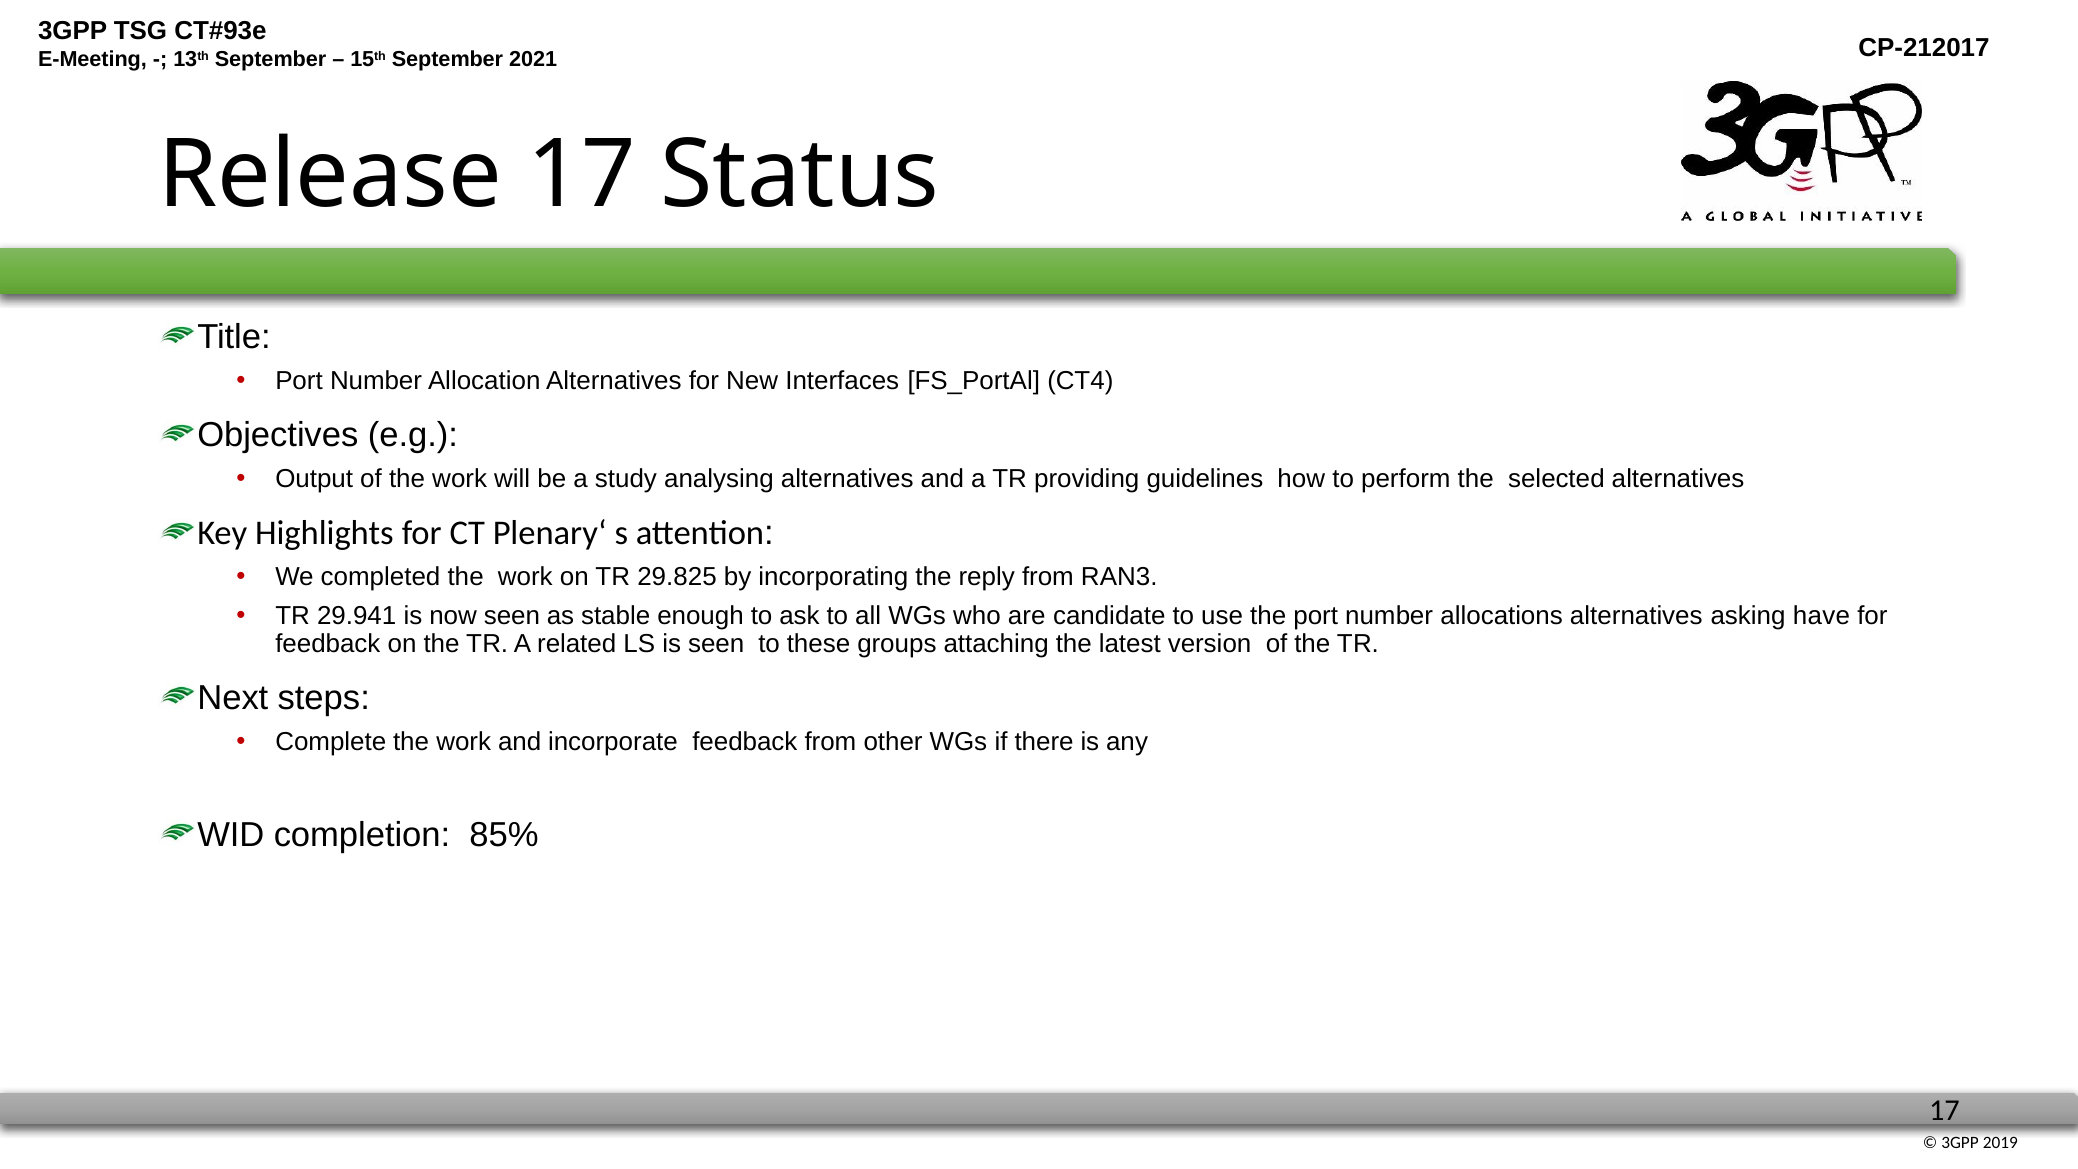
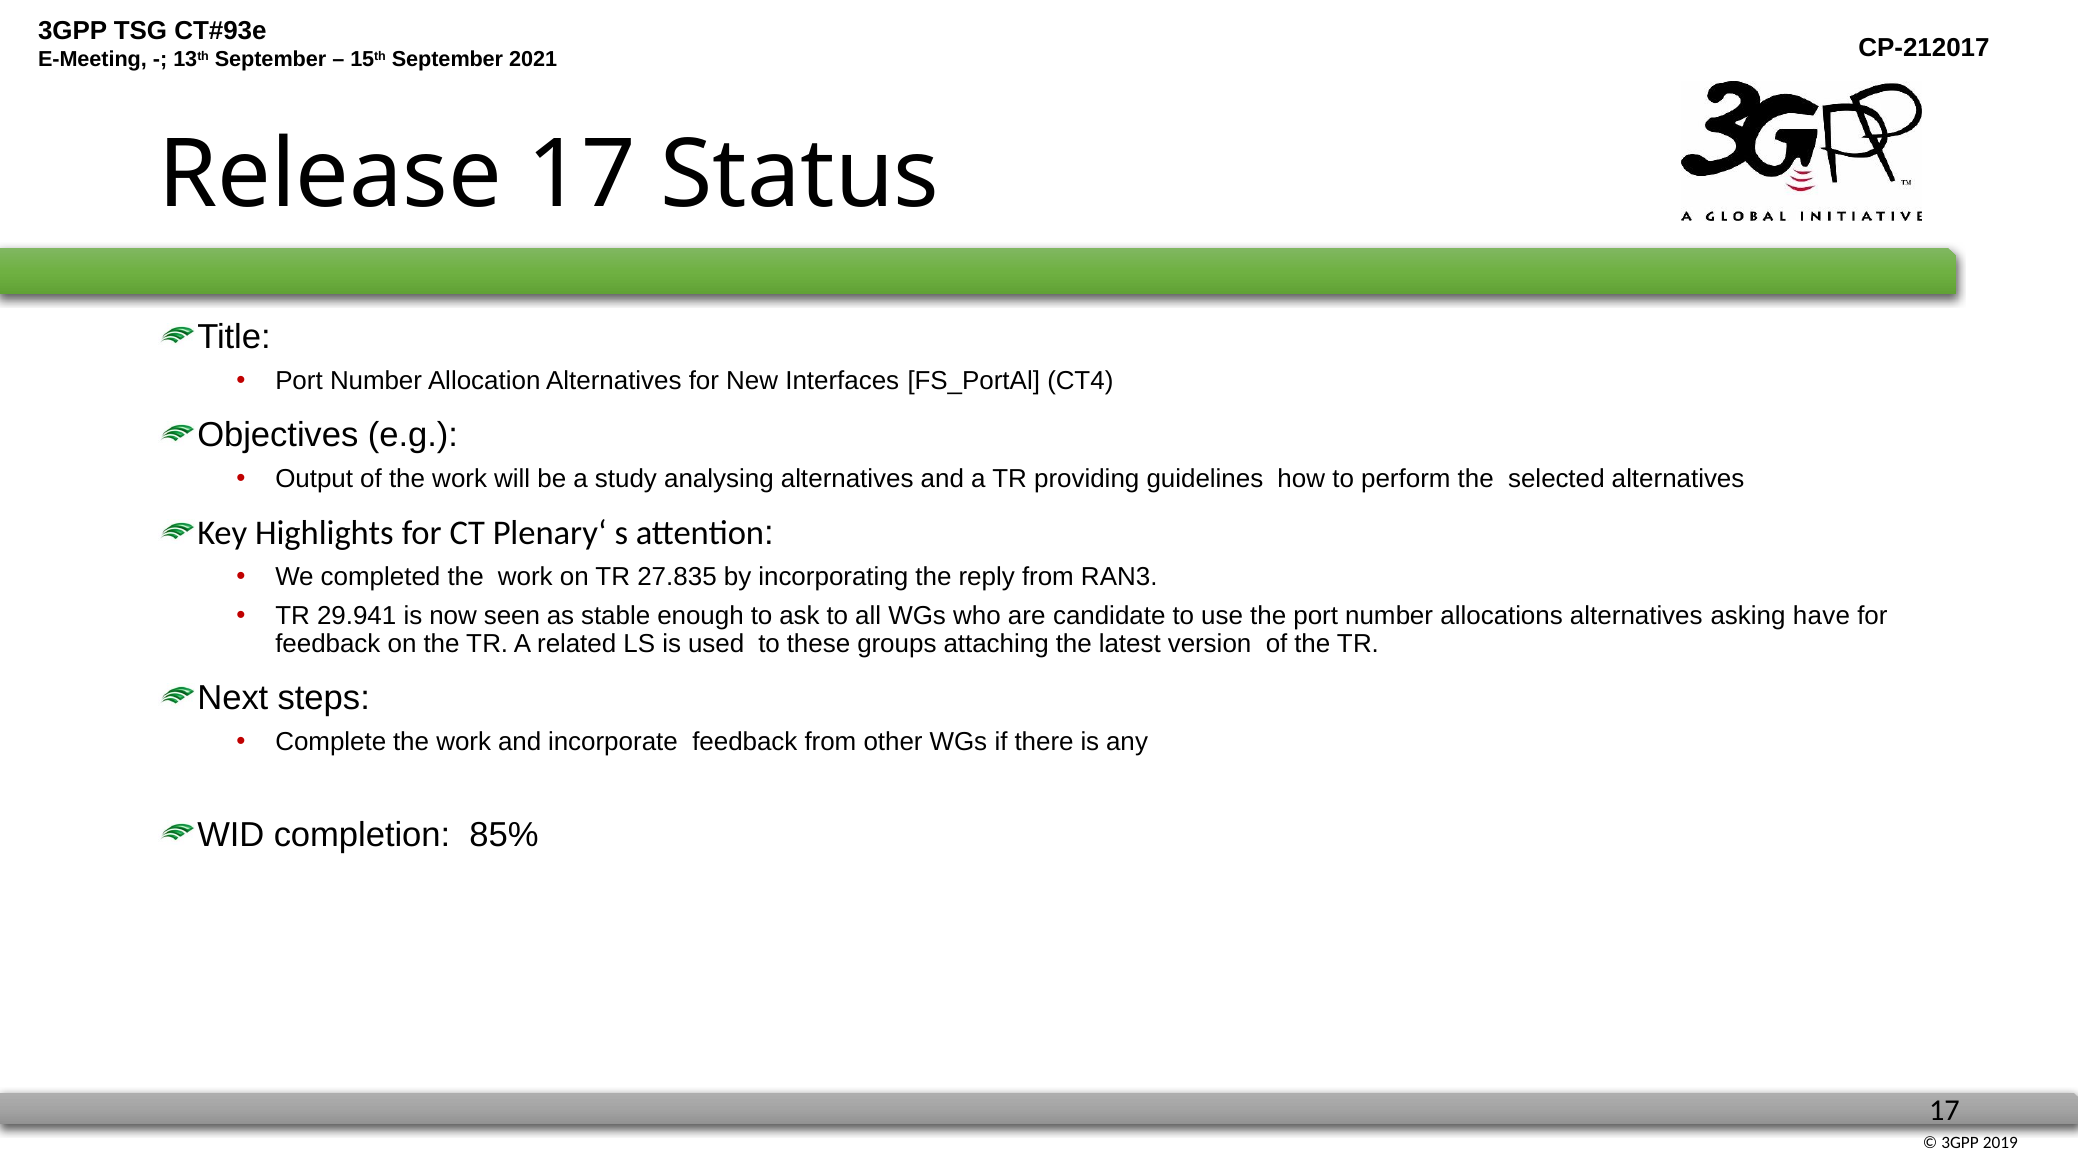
29.825: 29.825 -> 27.835
is seen: seen -> used
